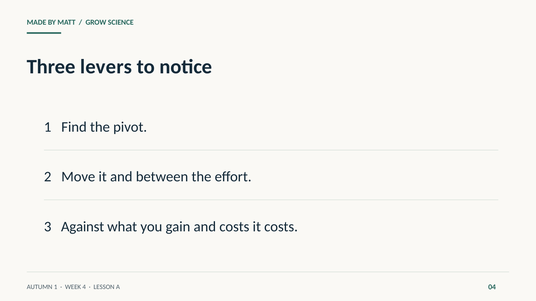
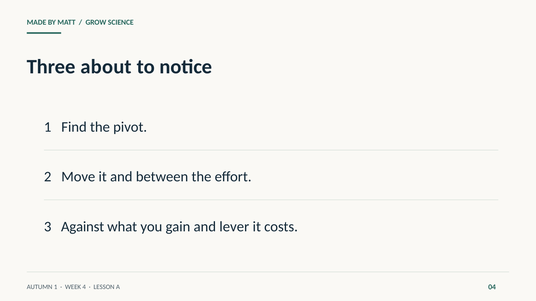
levers: levers -> about
and costs: costs -> lever
